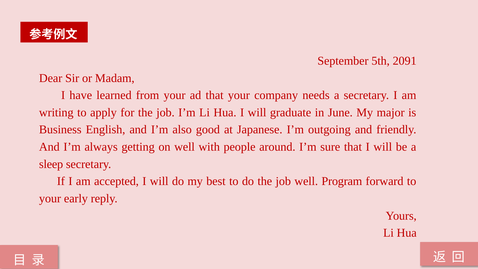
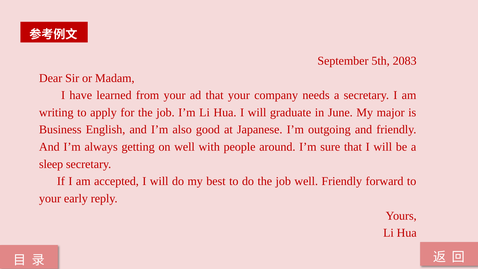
2091: 2091 -> 2083
well Program: Program -> Friendly
